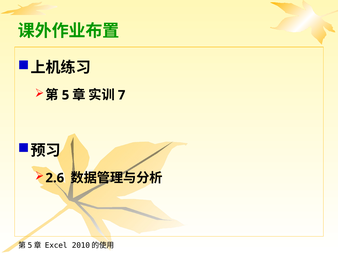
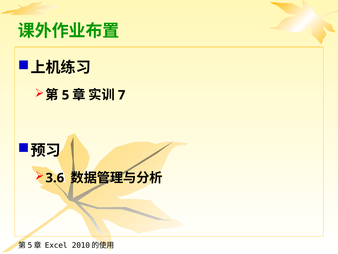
2.6: 2.6 -> 3.6
